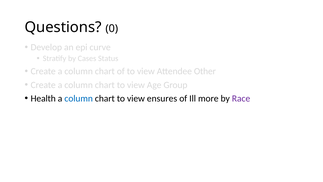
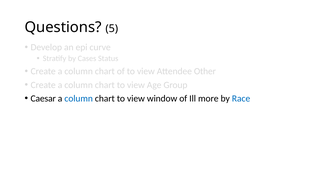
0: 0 -> 5
Health: Health -> Caesar
ensures: ensures -> window
Race colour: purple -> blue
